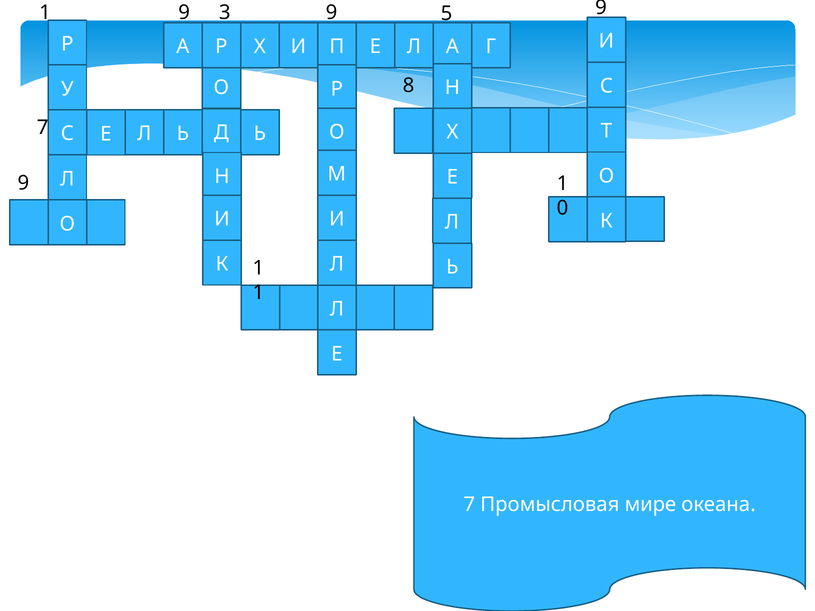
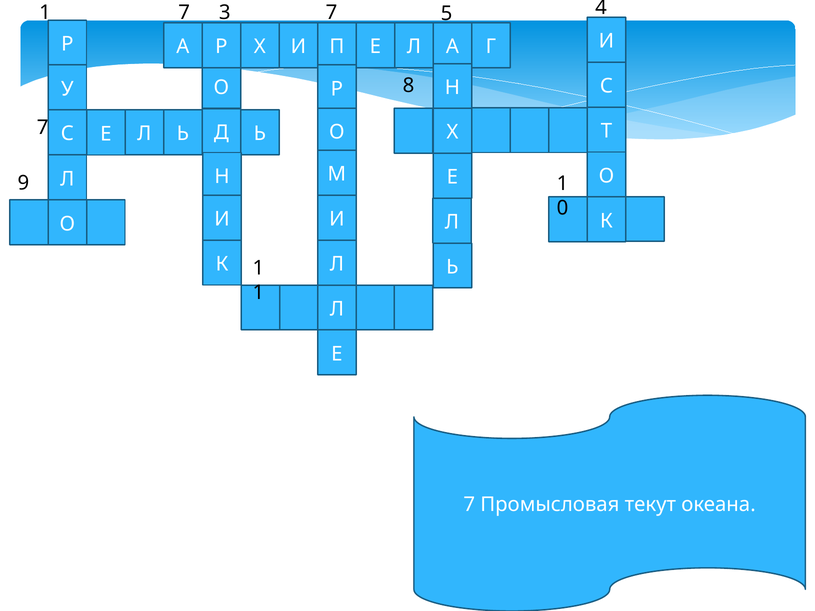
9 at (184, 12): 9 -> 7
3 9: 9 -> 7
5 9: 9 -> 4
мире: мире -> текут
